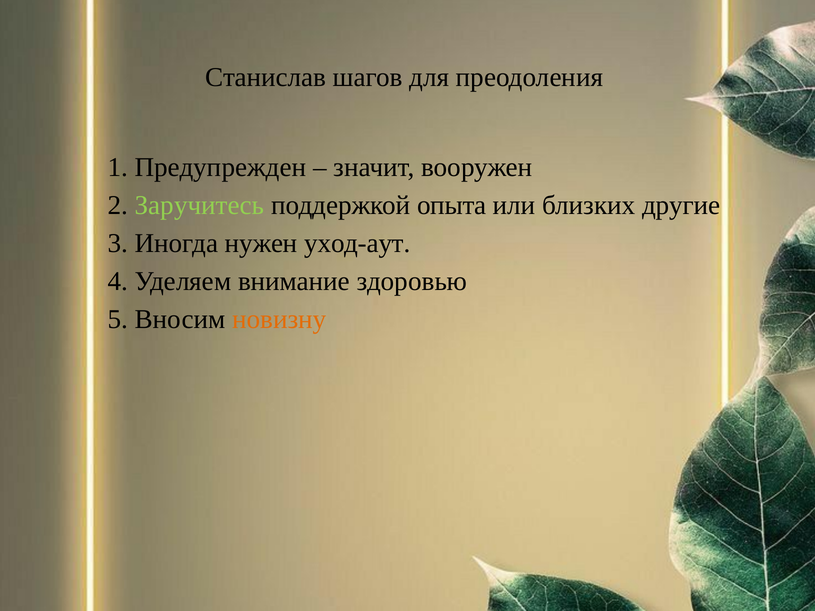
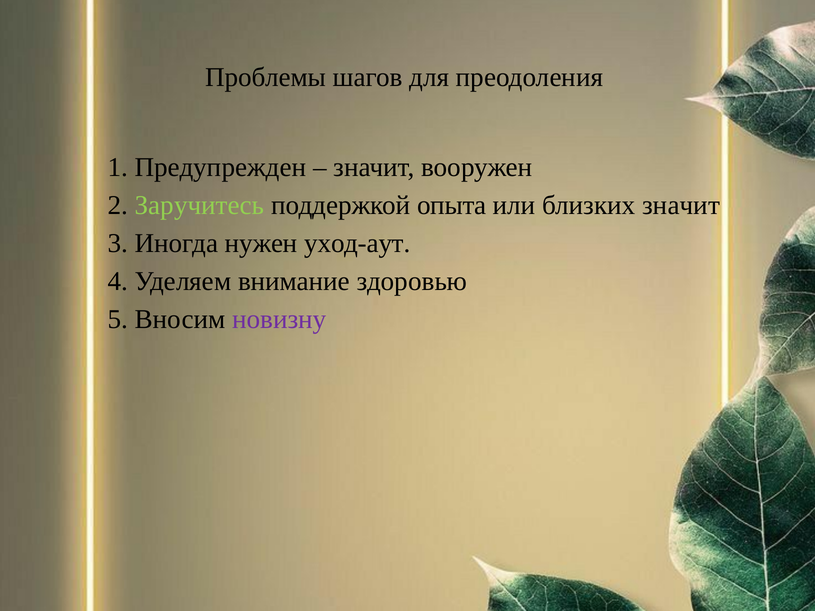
Станислав: Станислав -> Проблемы
близких другие: другие -> значит
новизну colour: orange -> purple
